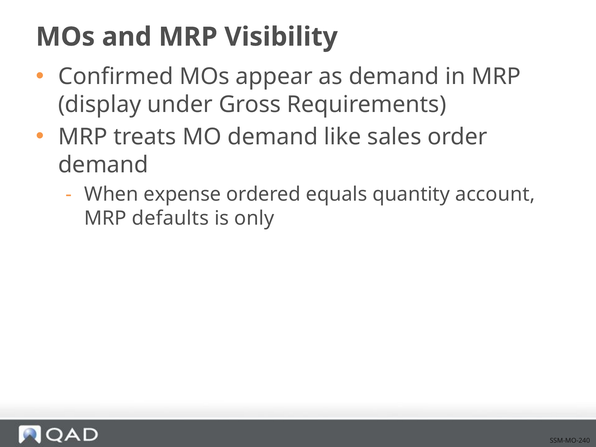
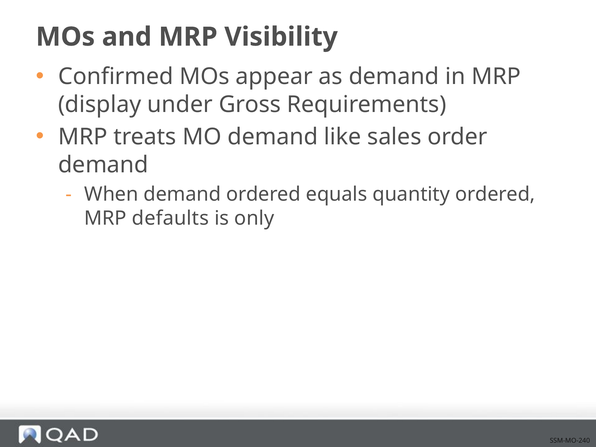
When expense: expense -> demand
quantity account: account -> ordered
